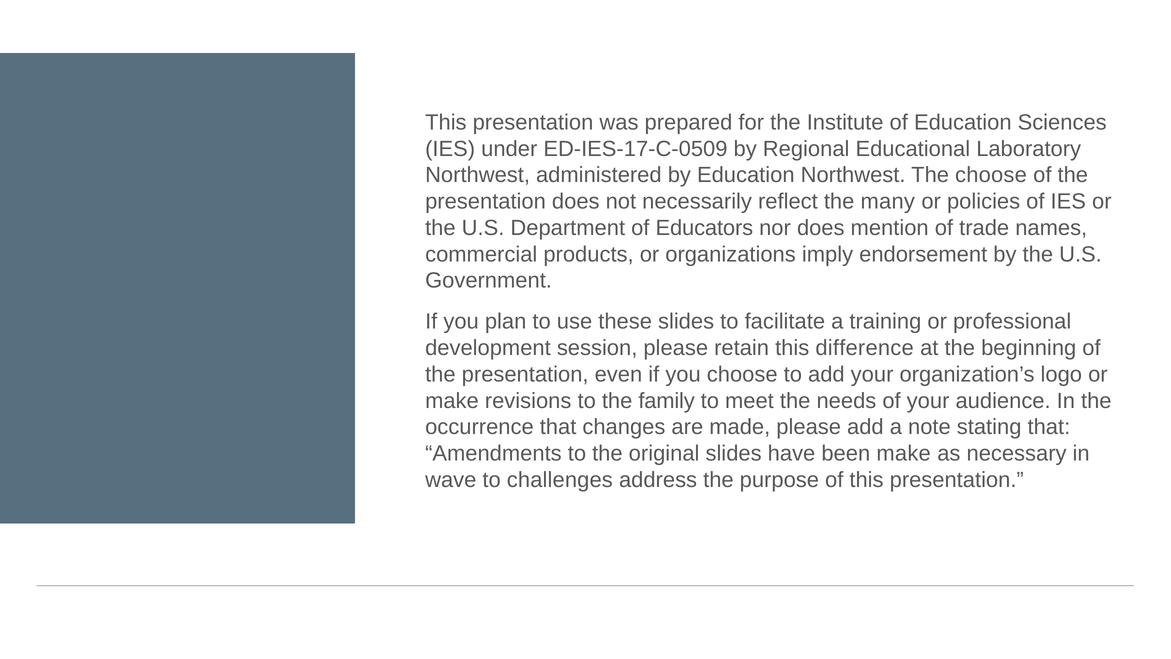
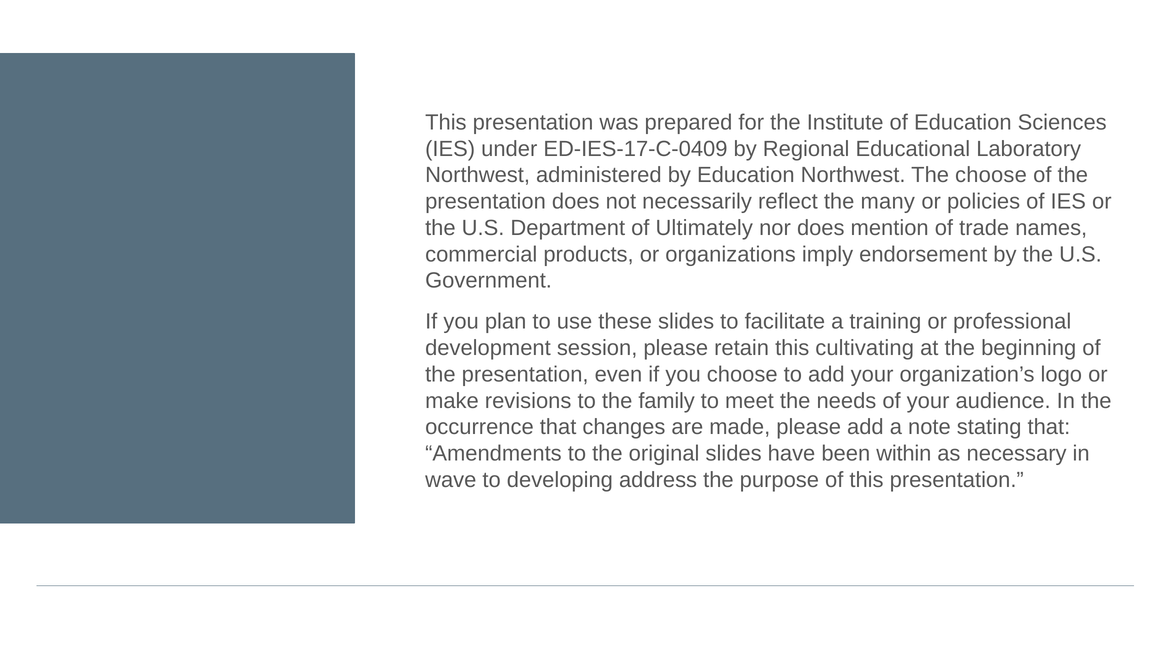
ED-IES-17-C-0509: ED-IES-17-C-0509 -> ED-IES-17-C-0409
Educators: Educators -> Ultimately
difference: difference -> cultivating
been make: make -> within
challenges: challenges -> developing
